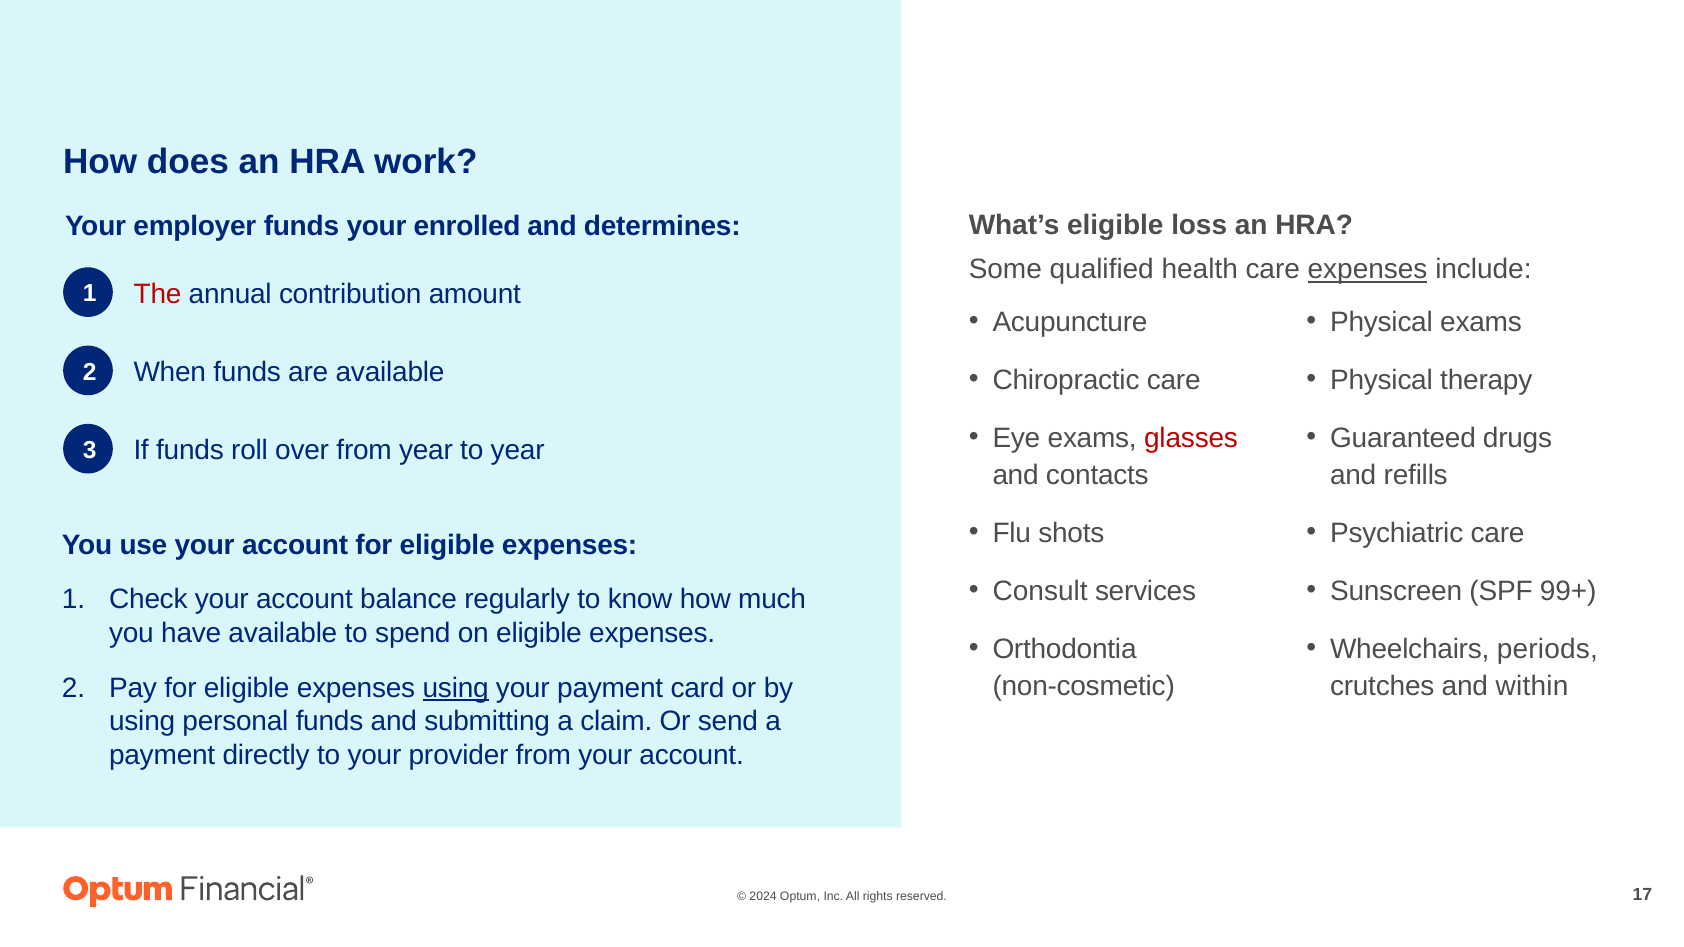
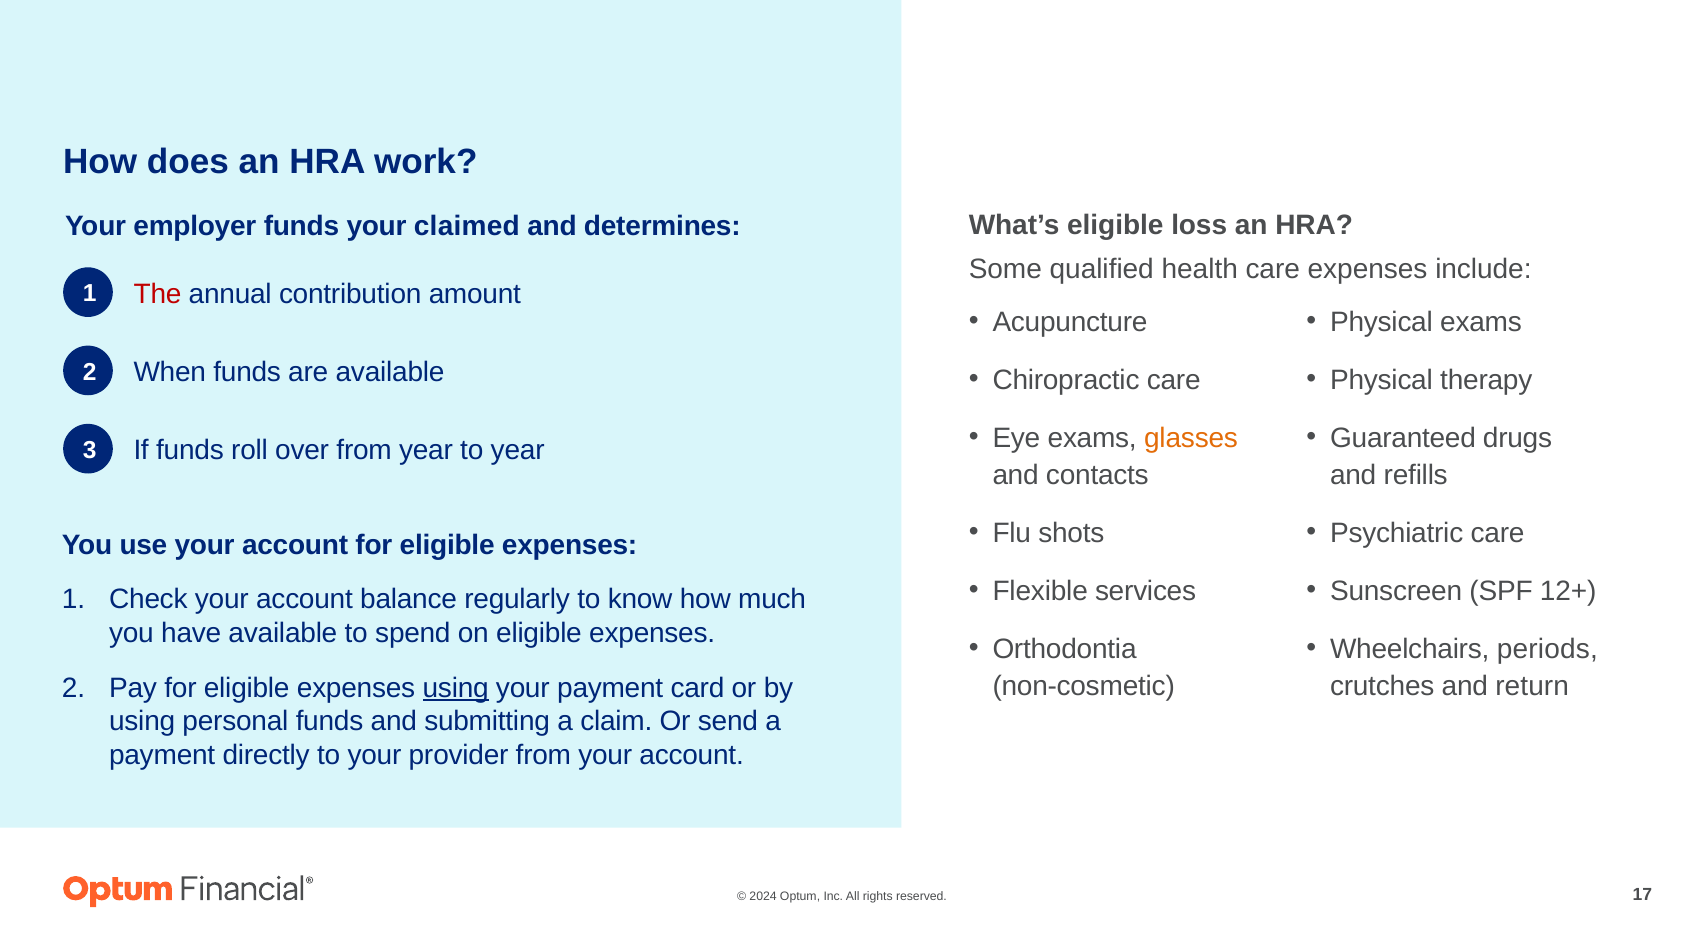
enrolled: enrolled -> claimed
expenses at (1368, 270) underline: present -> none
glasses colour: red -> orange
Consult: Consult -> Flexible
99+: 99+ -> 12+
within: within -> return
